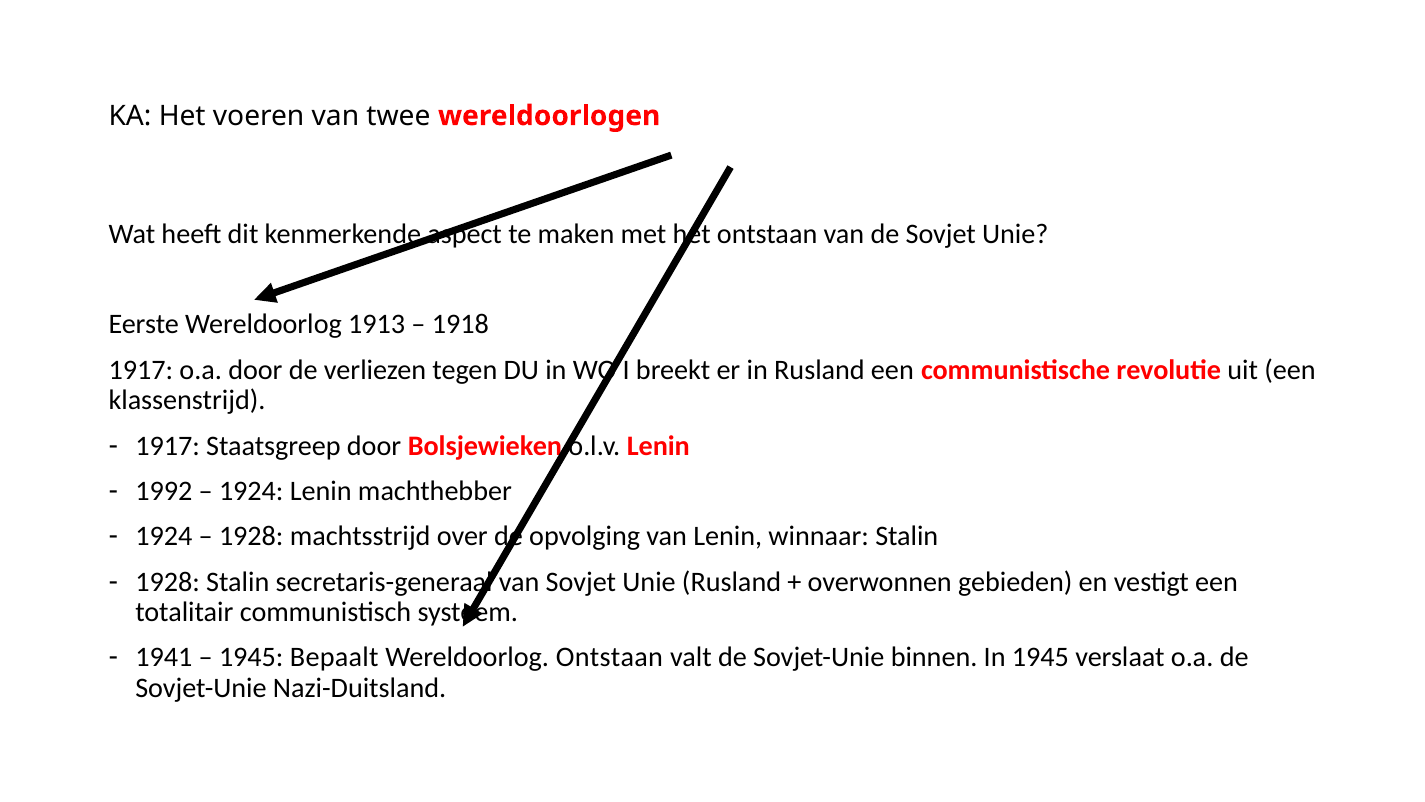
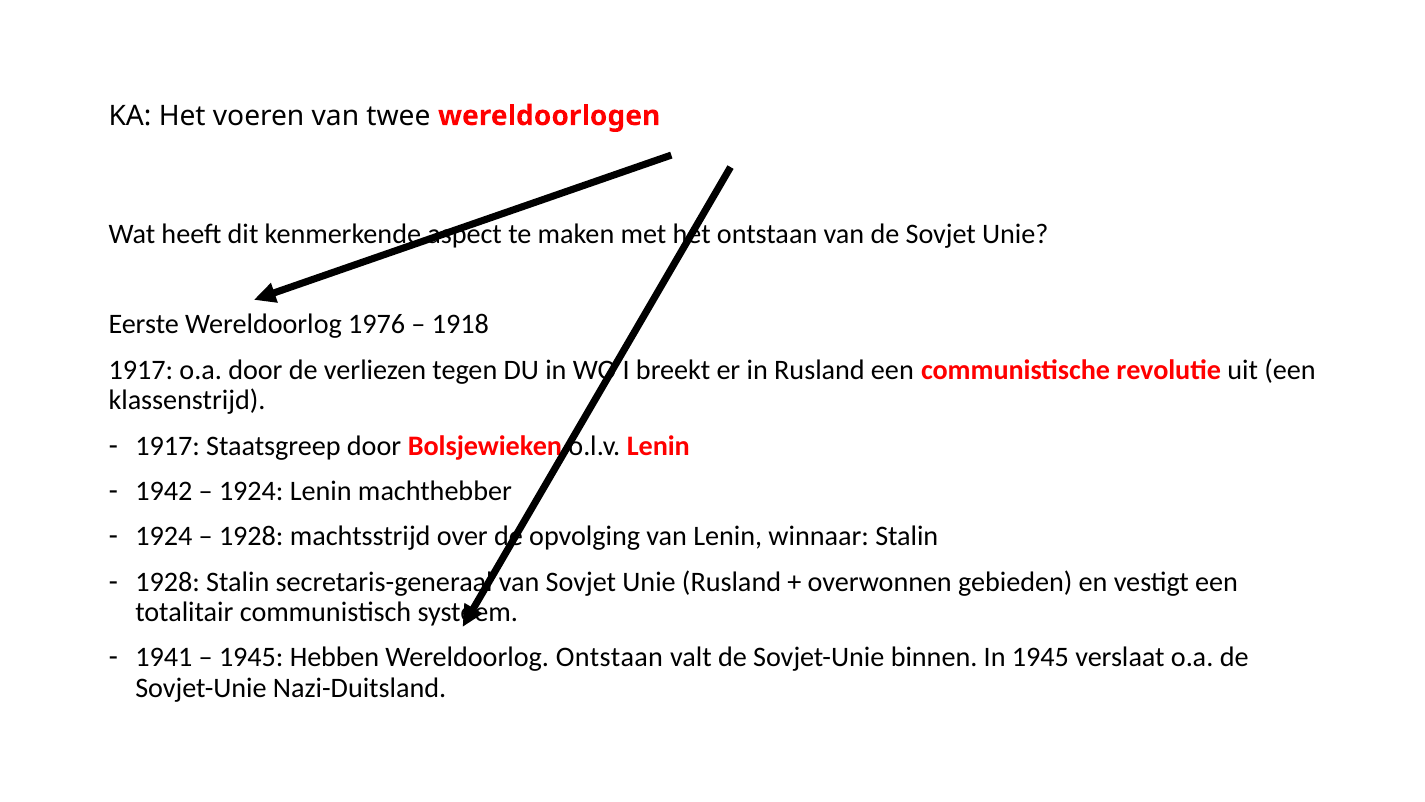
1913: 1913 -> 1976
1992: 1992 -> 1942
Bepaalt: Bepaalt -> Hebben
